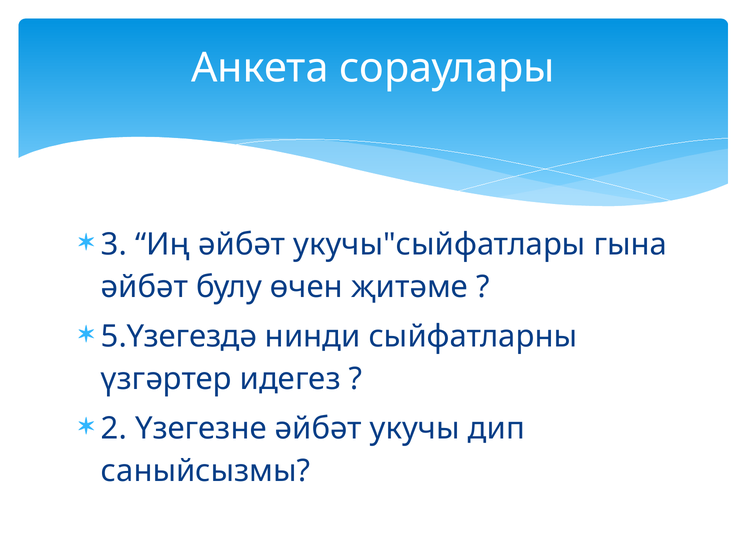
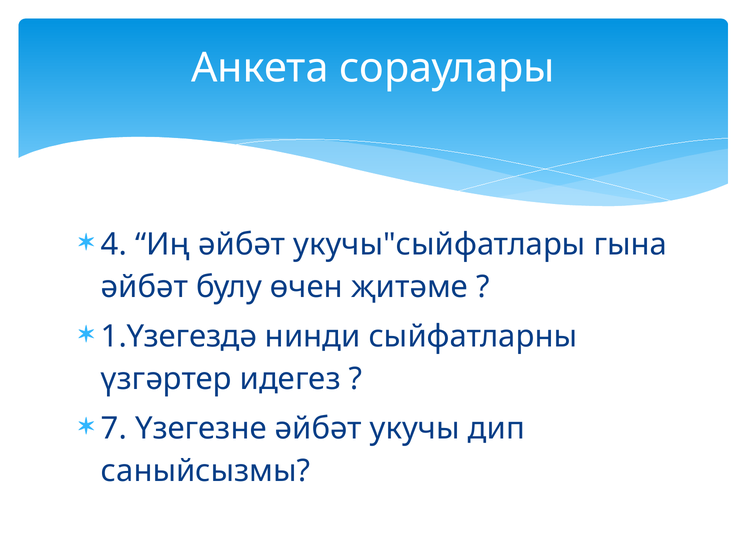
3: 3 -> 4
5.Үзегездә: 5.Үзегездә -> 1.Үзегездә
2: 2 -> 7
